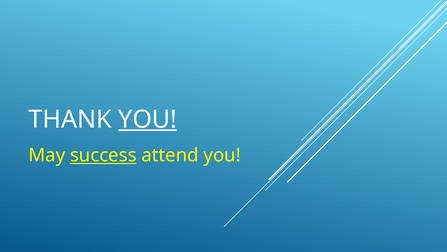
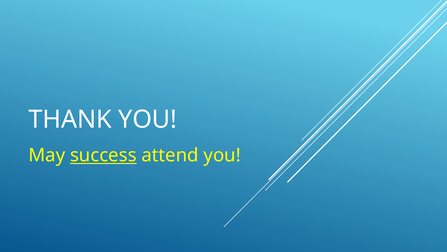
YOU at (148, 119) underline: present -> none
